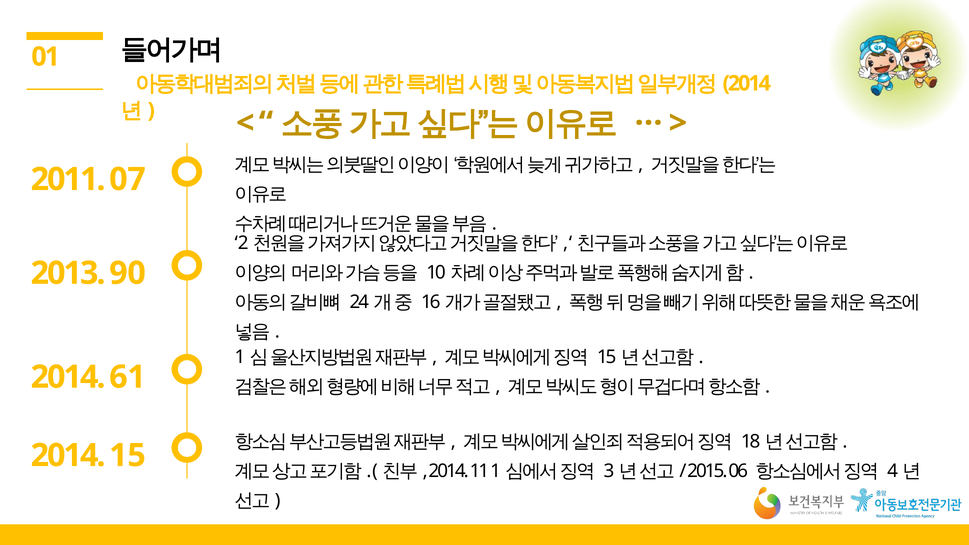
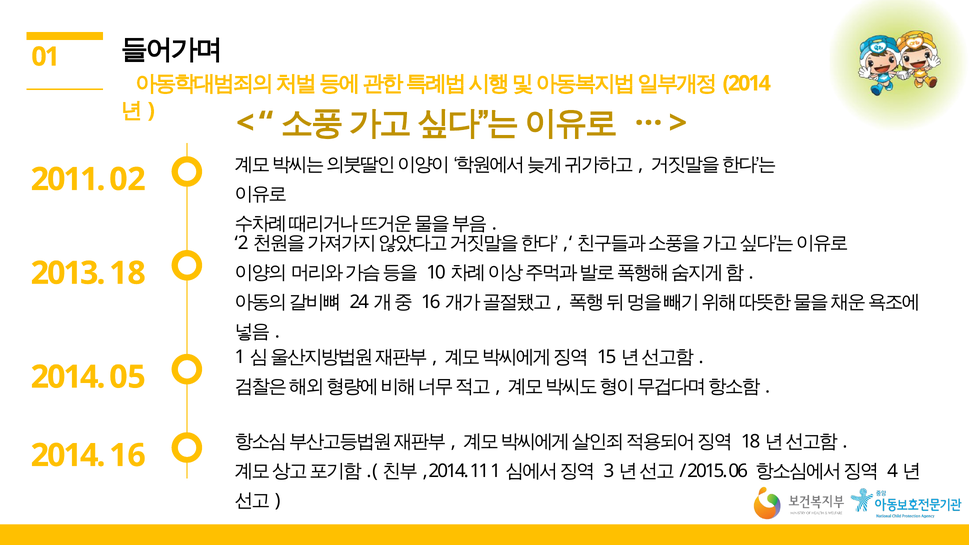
07: 07 -> 02
90: 90 -> 18
61: 61 -> 05
15: 15 -> 16
